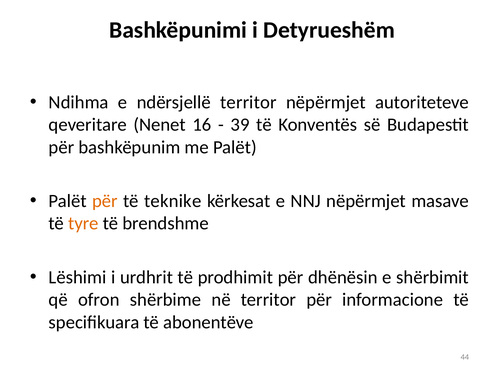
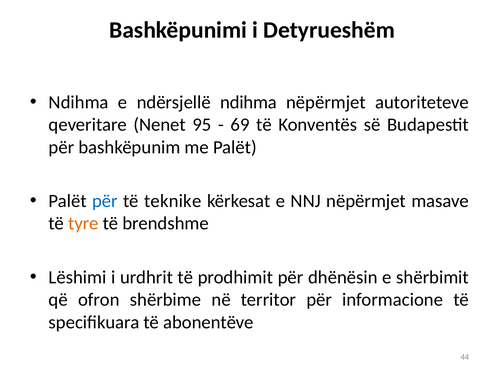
ndërsjellë territor: territor -> ndihma
16: 16 -> 95
39: 39 -> 69
për at (105, 201) colour: orange -> blue
